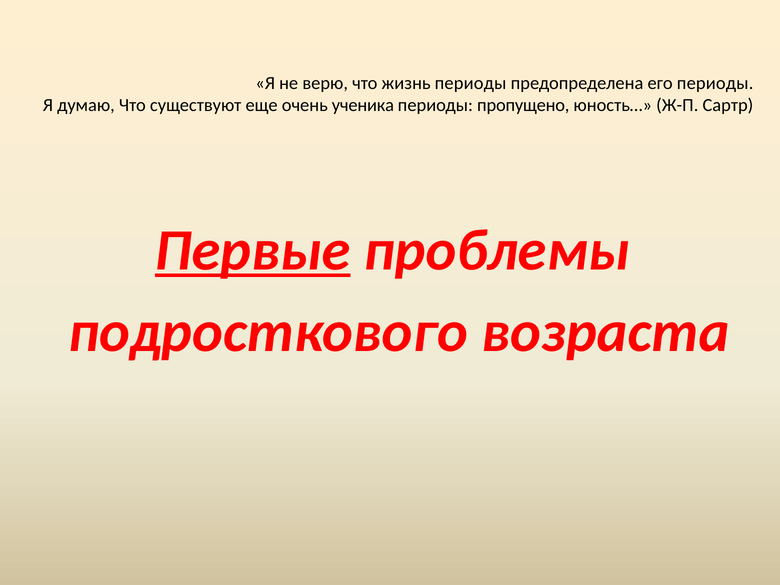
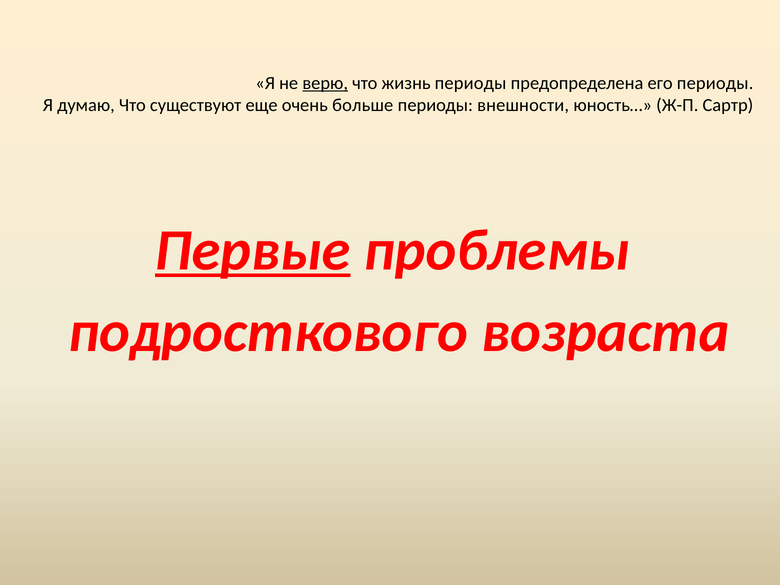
верю underline: none -> present
ученика: ученика -> больше
пропущено: пропущено -> внешности
